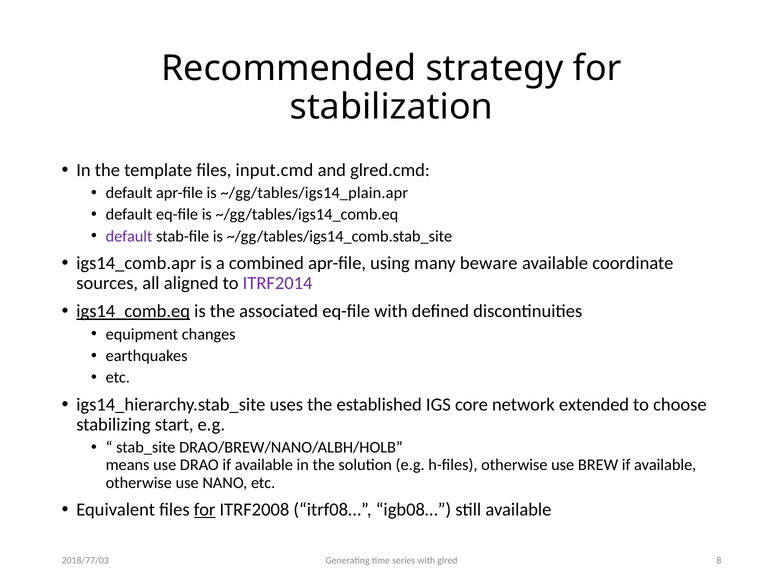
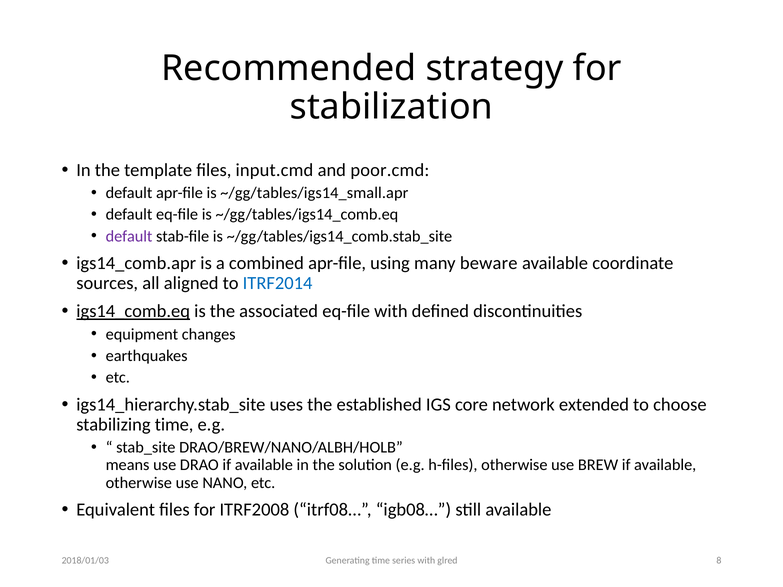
glred.cmd: glred.cmd -> poor.cmd
~/gg/tables/igs14_plain.apr: ~/gg/tables/igs14_plain.apr -> ~/gg/tables/igs14_small.apr
ITRF2014 colour: purple -> blue
stabilizing start: start -> time
for at (205, 510) underline: present -> none
2018/77/03: 2018/77/03 -> 2018/01/03
